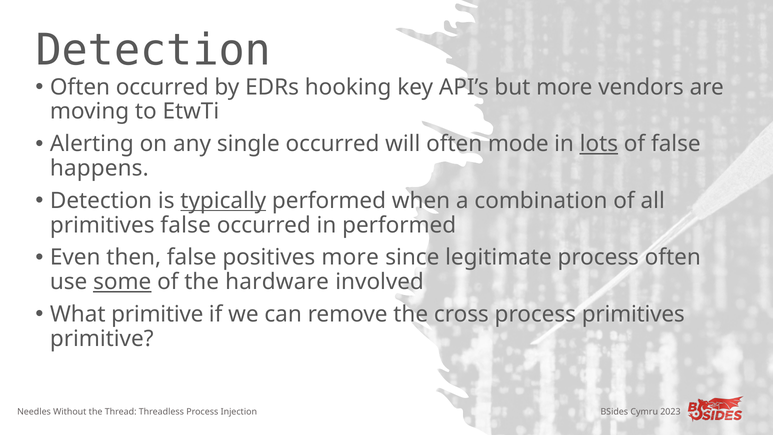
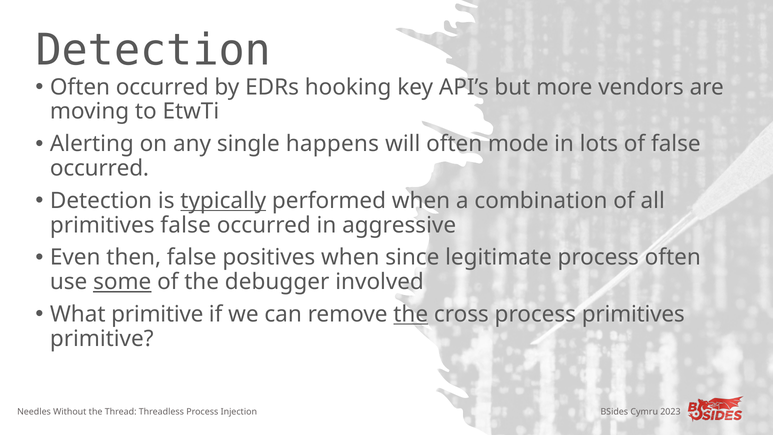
single occurred: occurred -> happens
lots underline: present -> none
happens at (99, 168): happens -> occurred
in performed: performed -> aggressive
positives more: more -> when
hardware: hardware -> debugger
the at (411, 314) underline: none -> present
